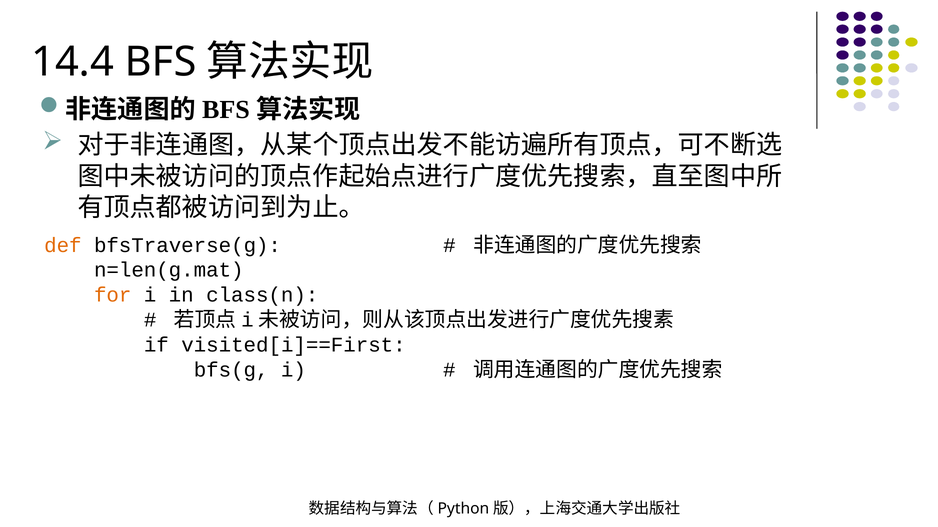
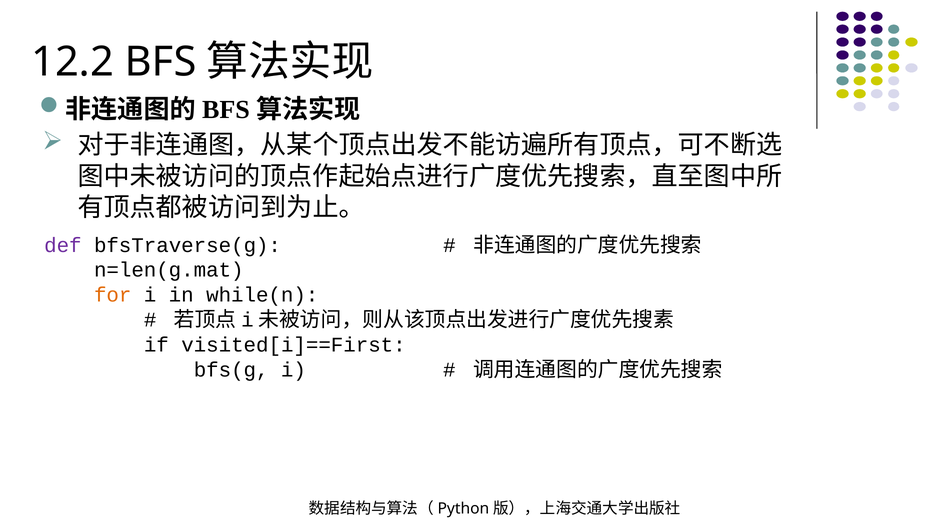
14.4: 14.4 -> 12.2
def colour: orange -> purple
class(n: class(n -> while(n
